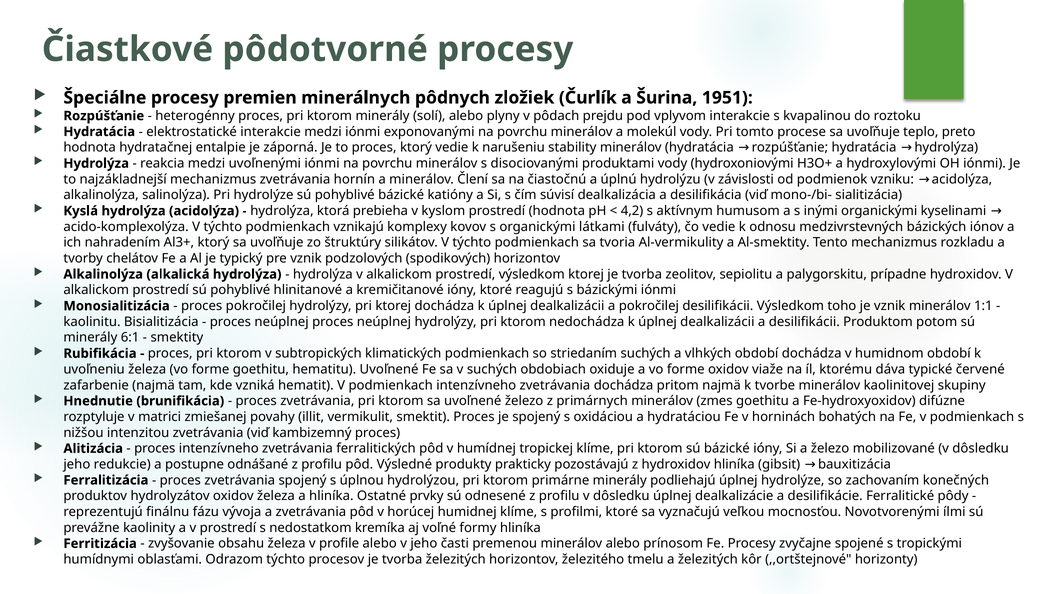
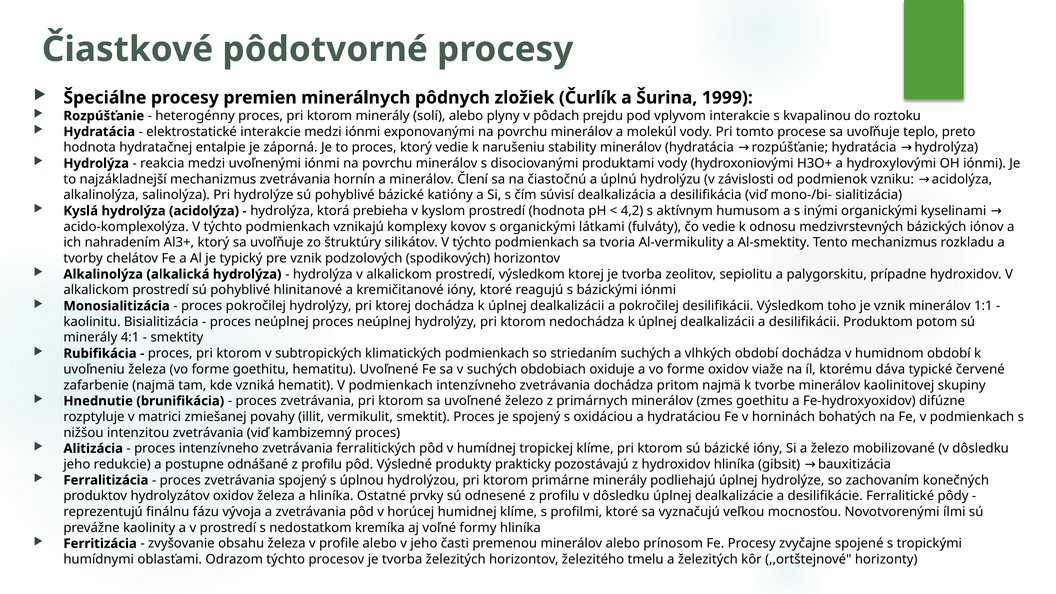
1951: 1951 -> 1999
6:1: 6:1 -> 4:1
